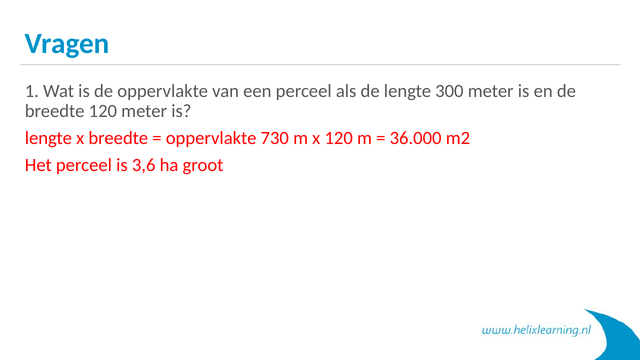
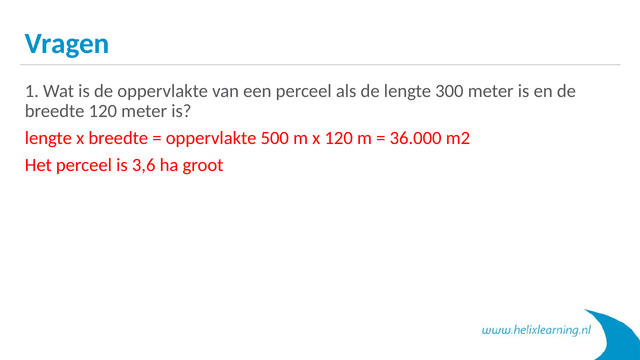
730: 730 -> 500
